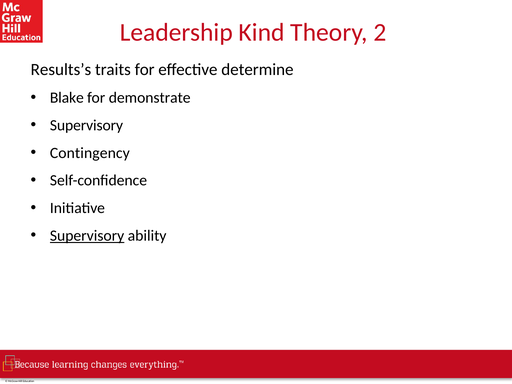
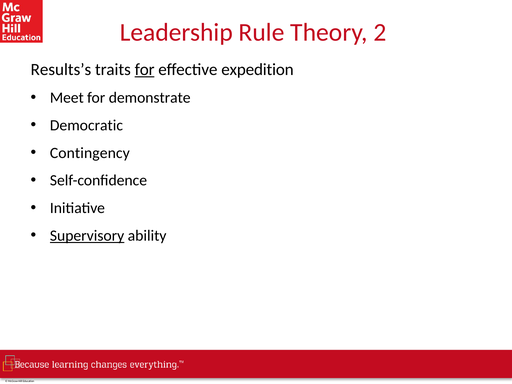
Kind: Kind -> Rule
for at (145, 69) underline: none -> present
determine: determine -> expedition
Blake: Blake -> Meet
Supervisory at (86, 125): Supervisory -> Democratic
